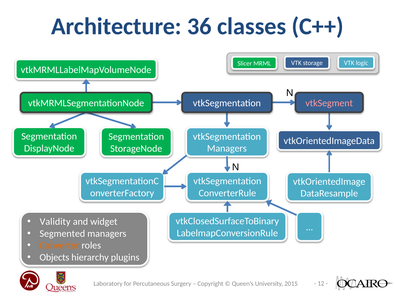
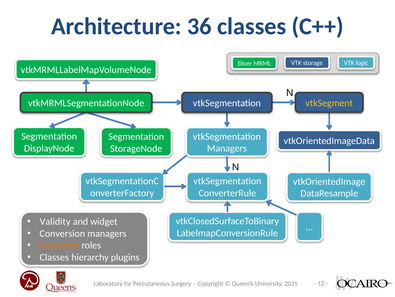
vtkSegment colour: pink -> yellow
Segmented: Segmented -> Conversion
Objects at (54, 257): Objects -> Classes
